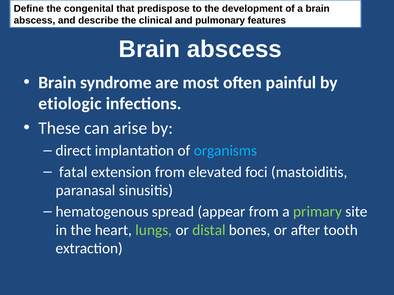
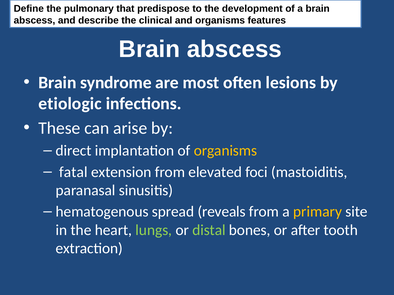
congenital: congenital -> pulmonary
and pulmonary: pulmonary -> organisms
painful: painful -> lesions
organisms at (225, 151) colour: light blue -> yellow
appear: appear -> reveals
primary colour: light green -> yellow
